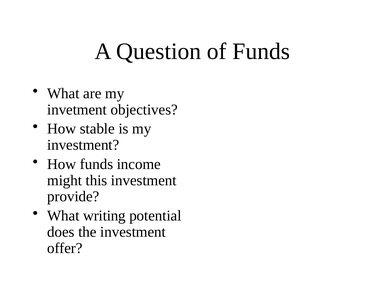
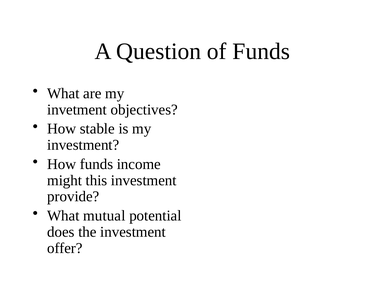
writing: writing -> mutual
